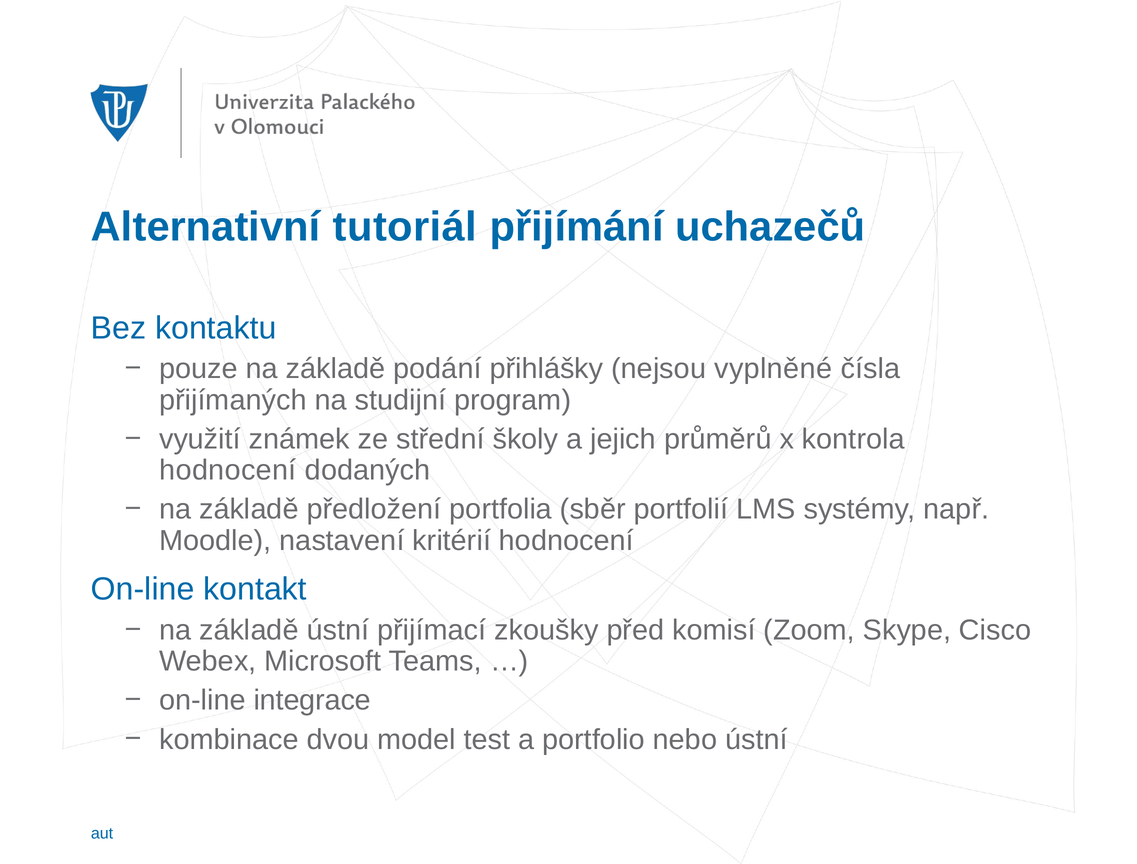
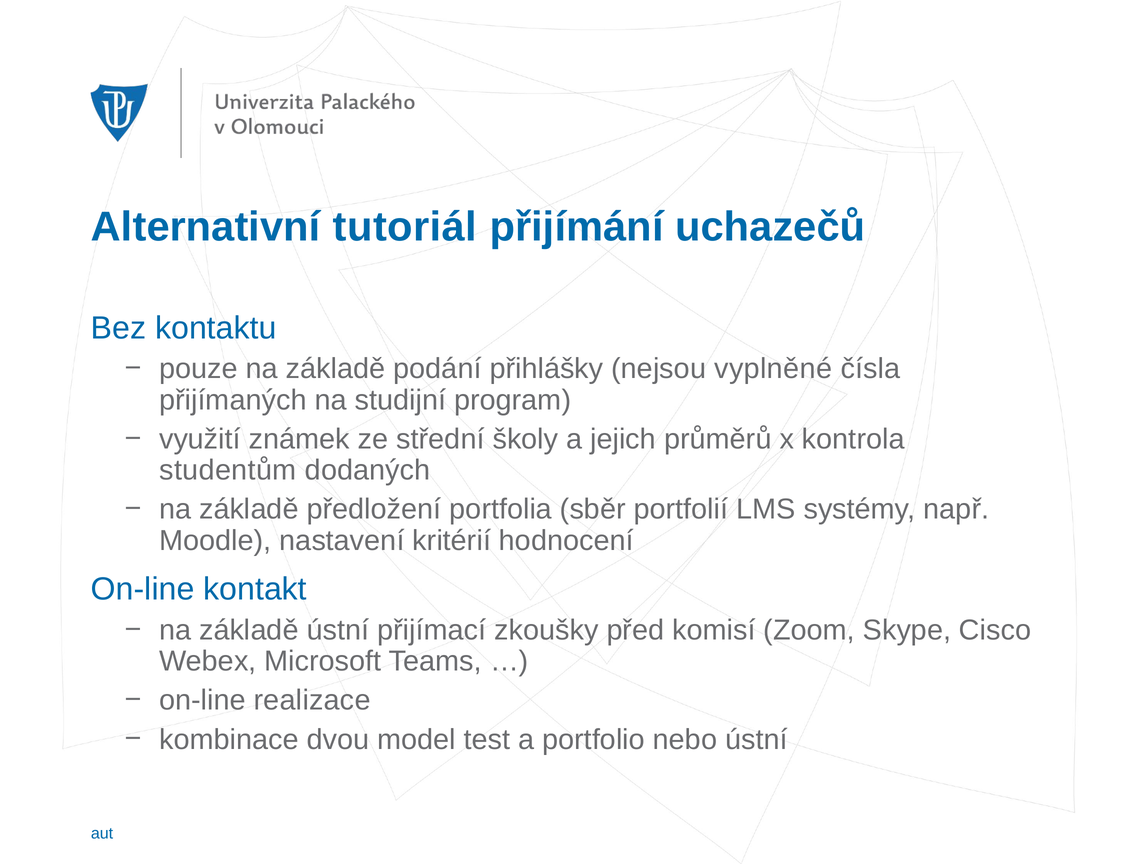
hodnocení at (228, 470): hodnocení -> studentům
integrace: integrace -> realizace
